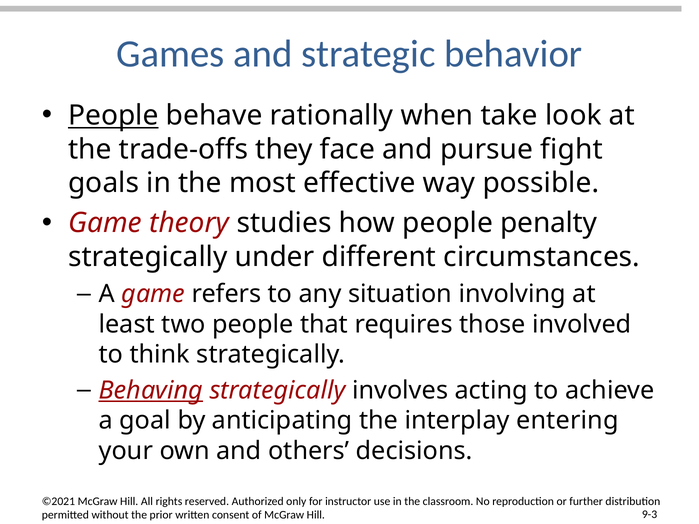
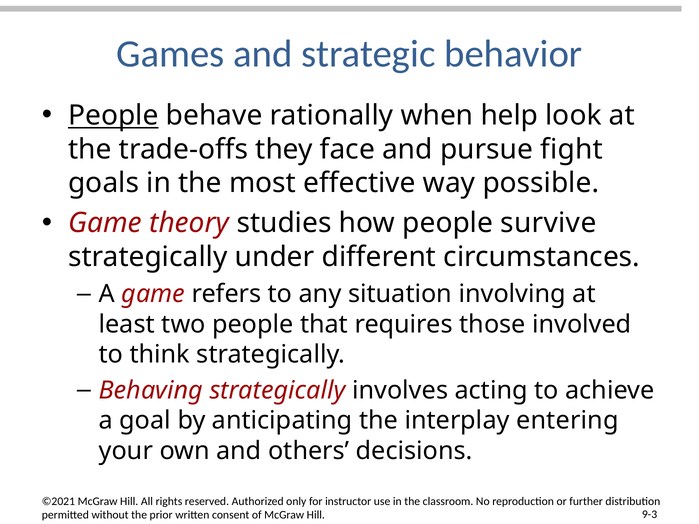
take: take -> help
penalty: penalty -> survive
Behaving underline: present -> none
